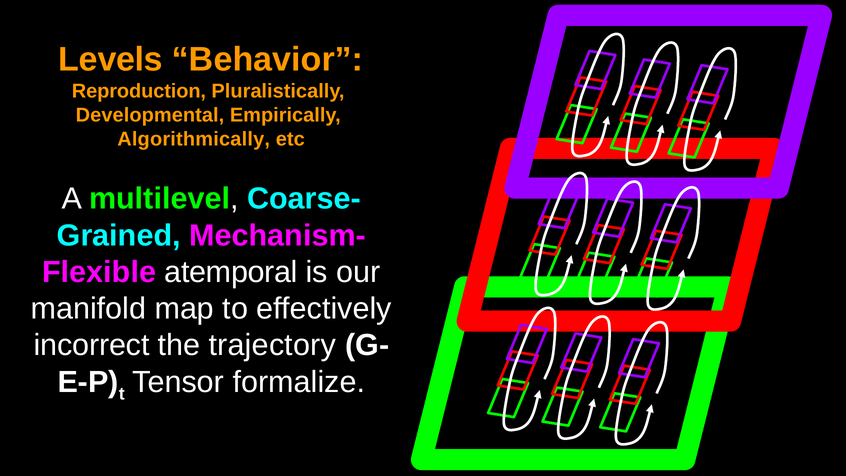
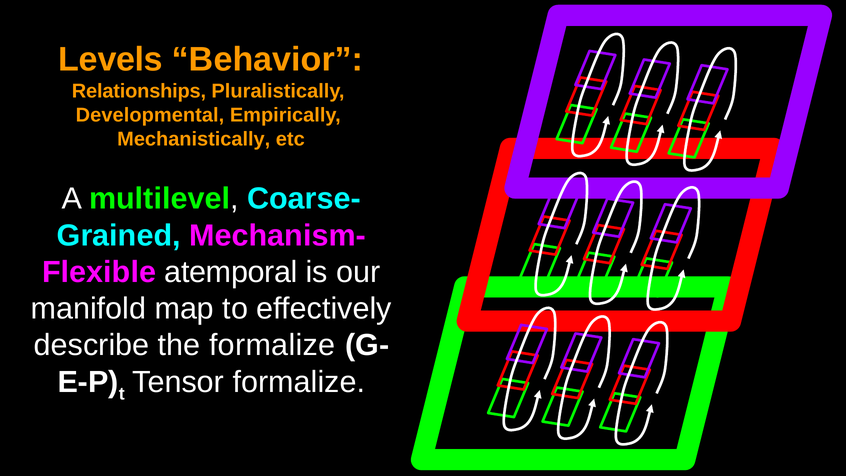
Reproduction: Reproduction -> Relationships
Algorithmically: Algorithmically -> Mechanistically
incorrect: incorrect -> describe
the trajectory: trajectory -> formalize
